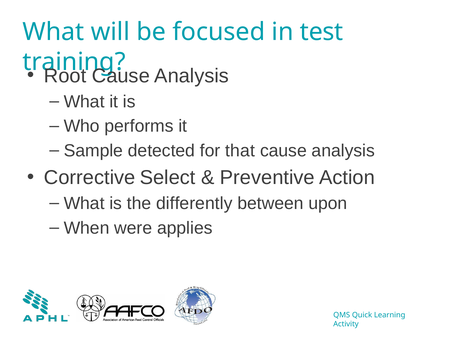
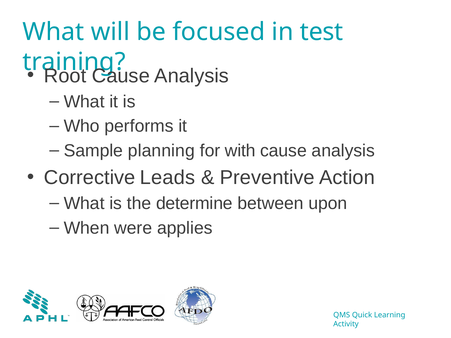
detected: detected -> planning
that: that -> with
Select: Select -> Leads
differently: differently -> determine
